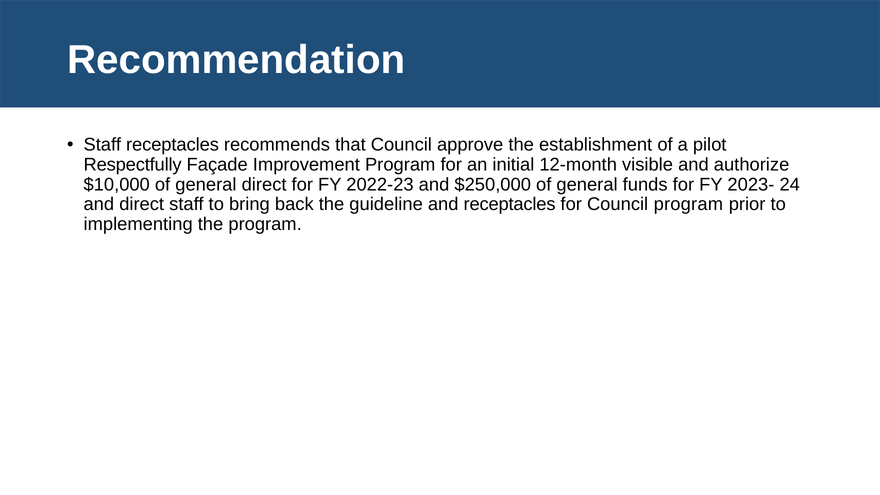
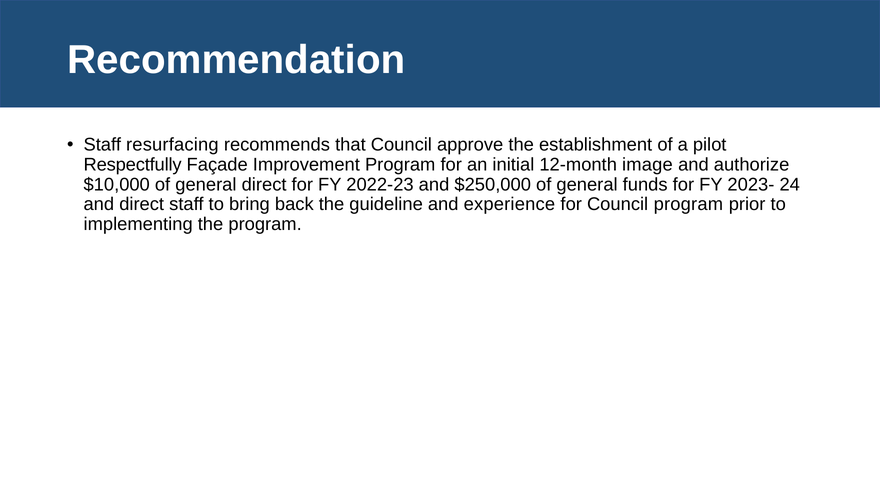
Staff receptacles: receptacles -> resurfacing
visible: visible -> image
and receptacles: receptacles -> experience
